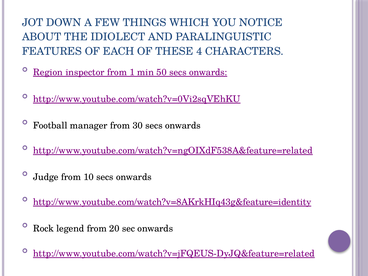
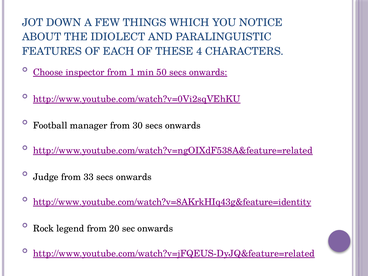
Region: Region -> Choose
10: 10 -> 33
